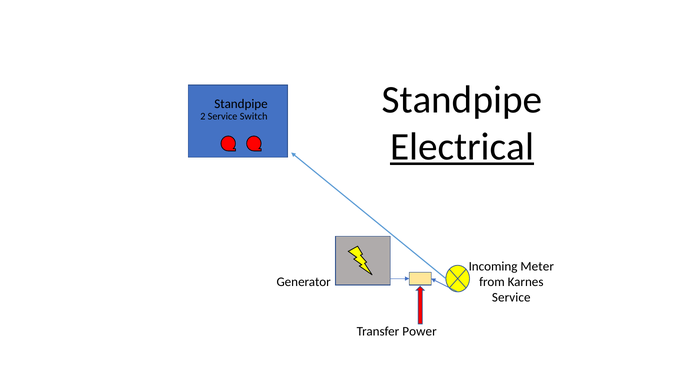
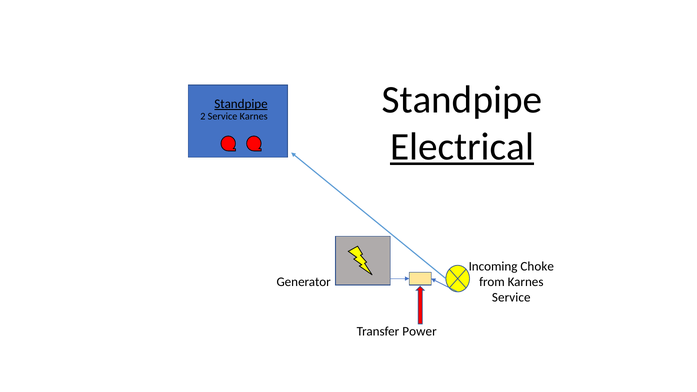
Standpipe at (241, 104) underline: none -> present
Service Switch: Switch -> Karnes
Meter: Meter -> Choke
